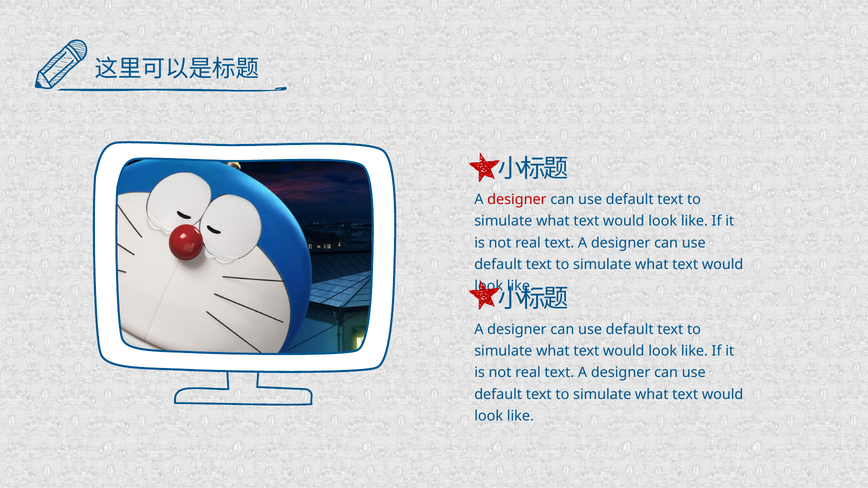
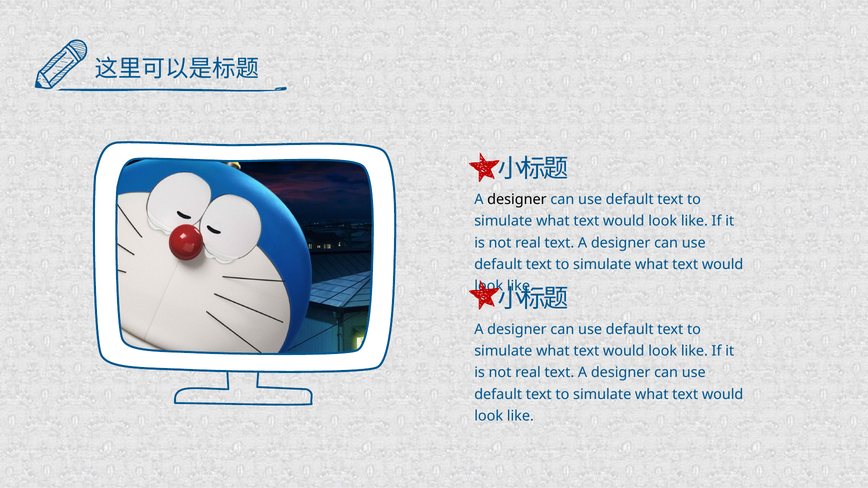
designer at (517, 200) colour: red -> black
